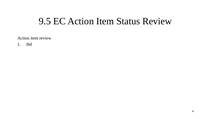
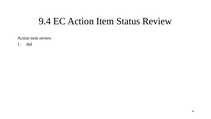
9.5: 9.5 -> 9.4
